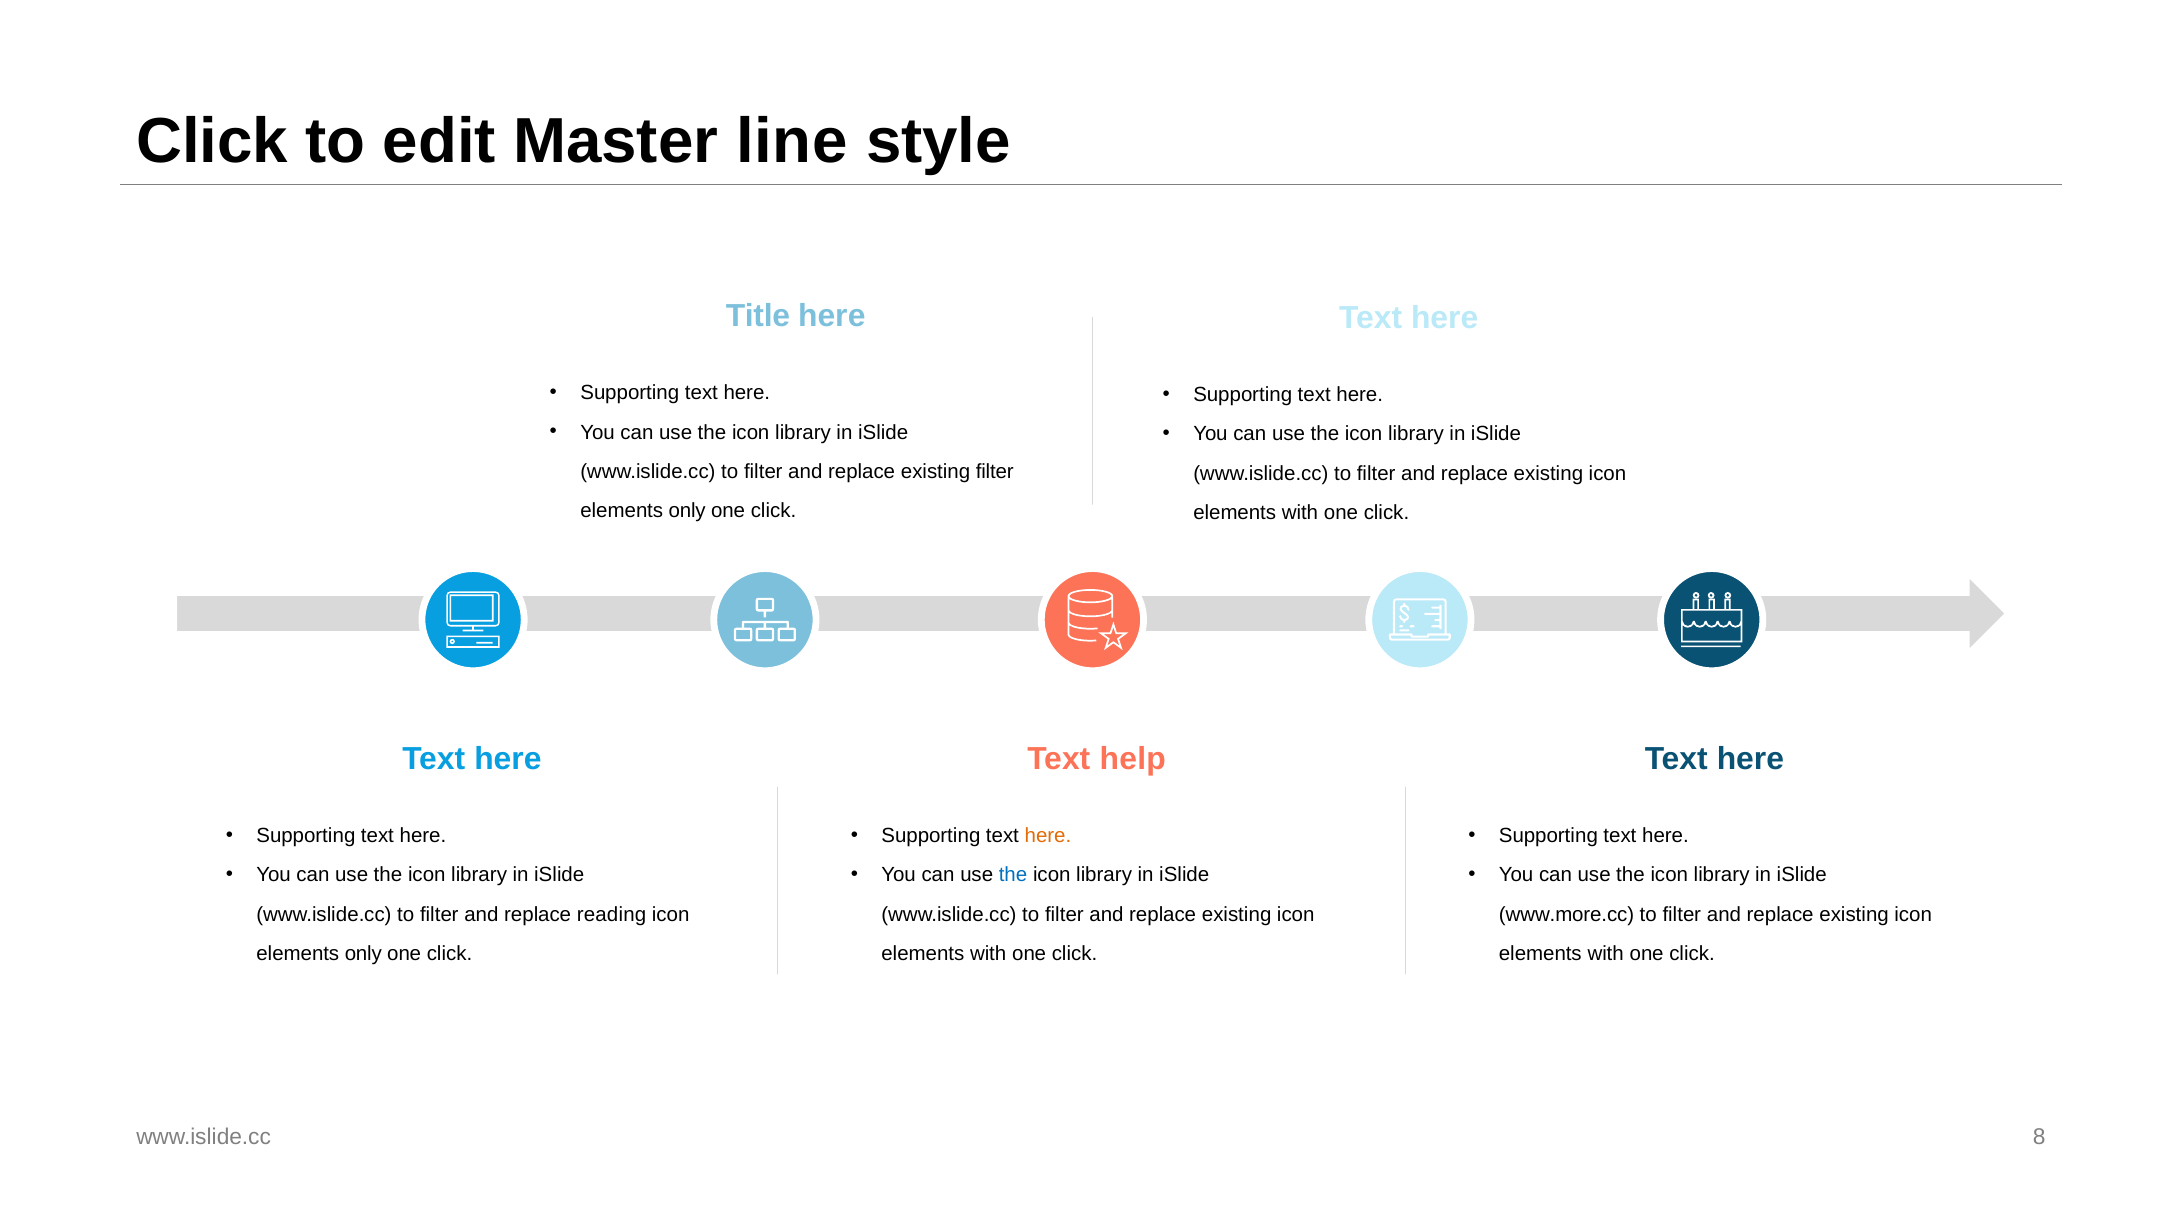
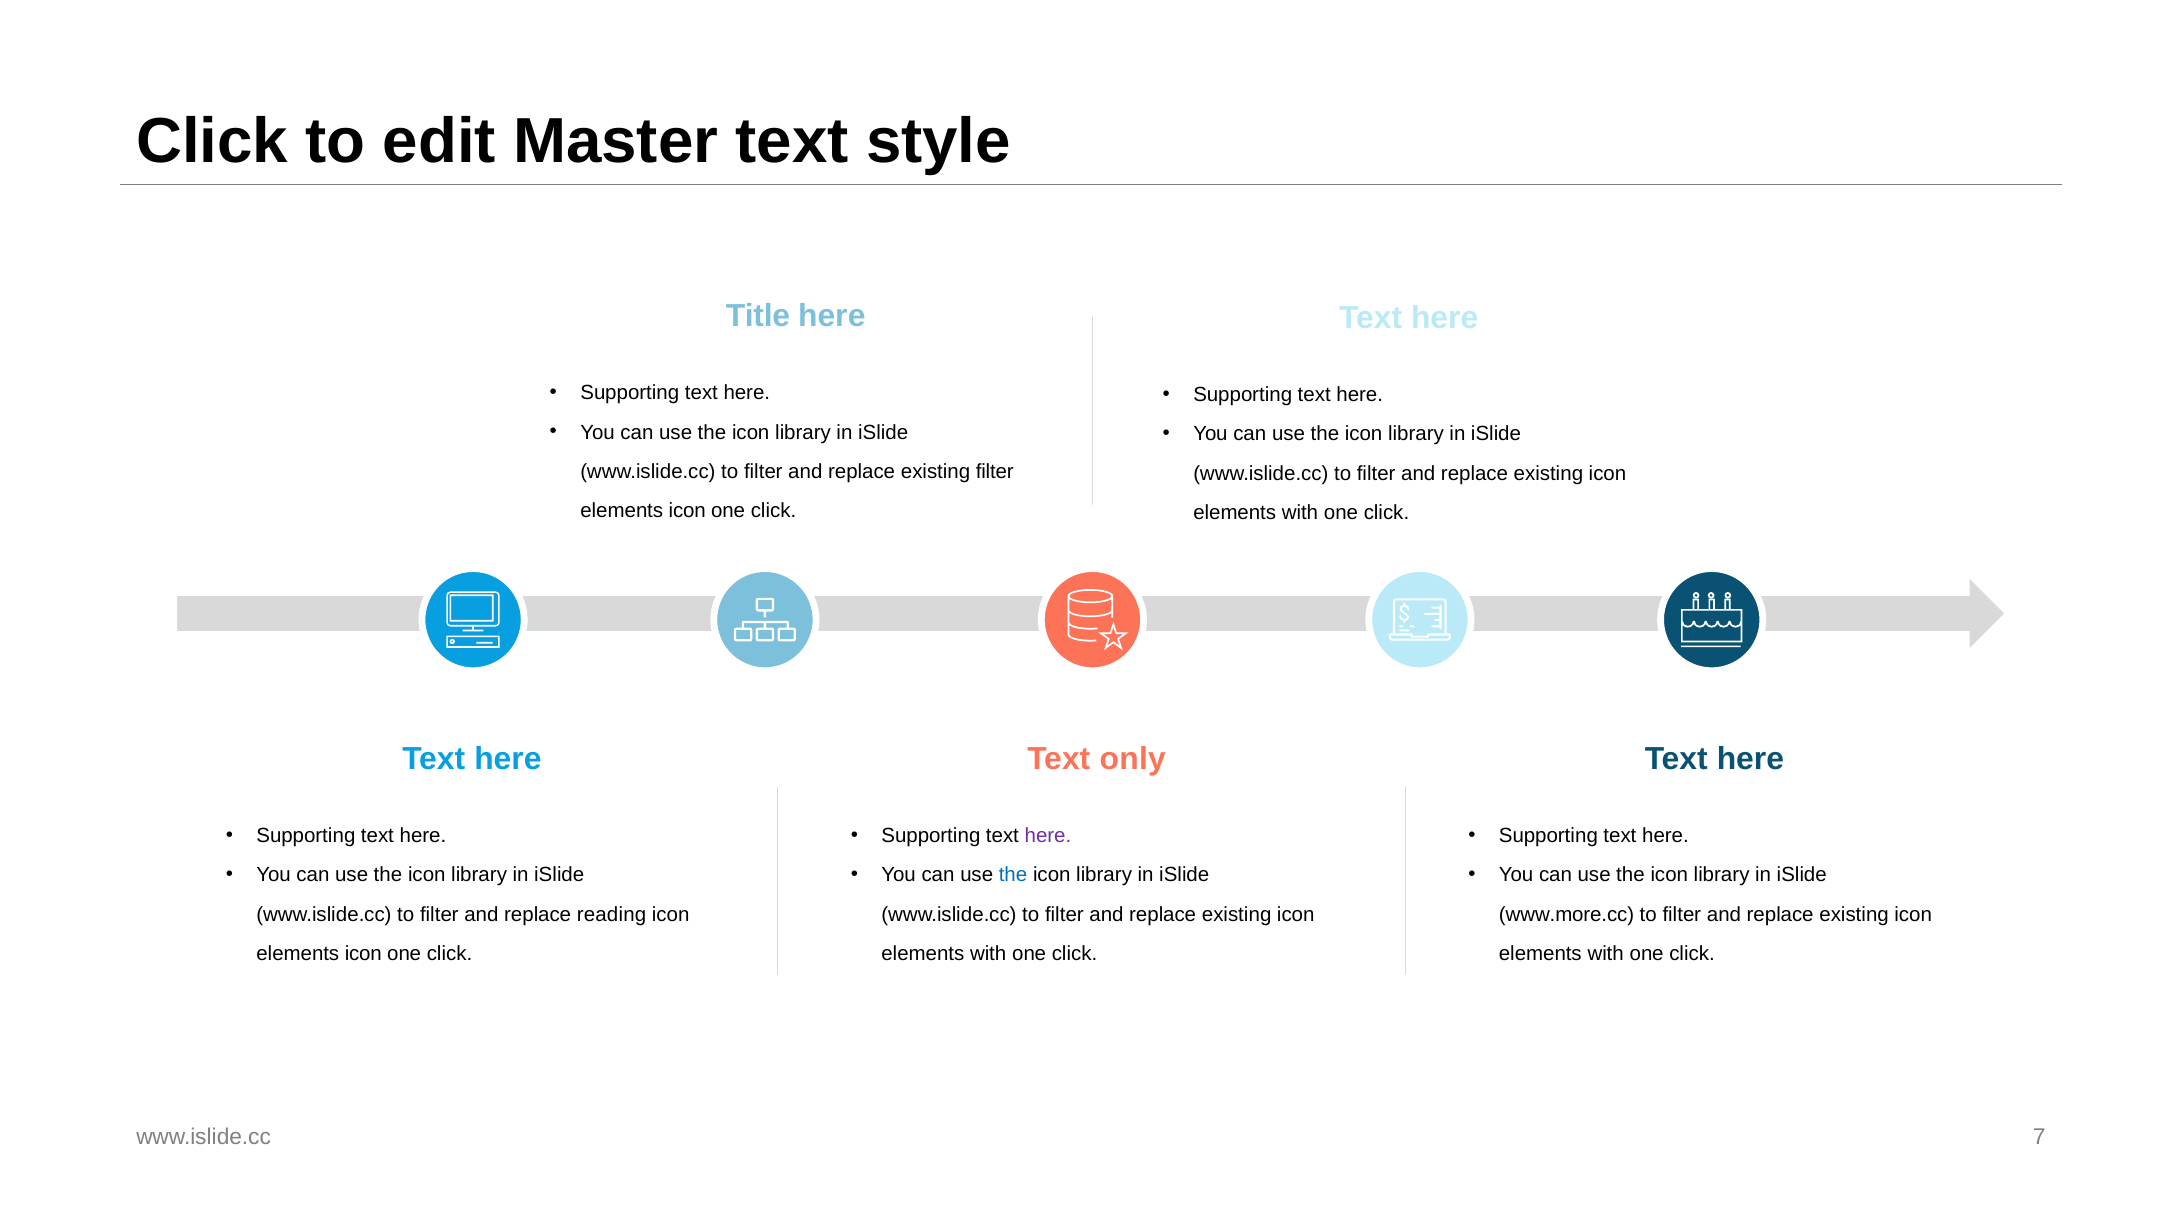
Master line: line -> text
only at (687, 511): only -> icon
help: help -> only
here at (1048, 836) colour: orange -> purple
only at (363, 954): only -> icon
8: 8 -> 7
